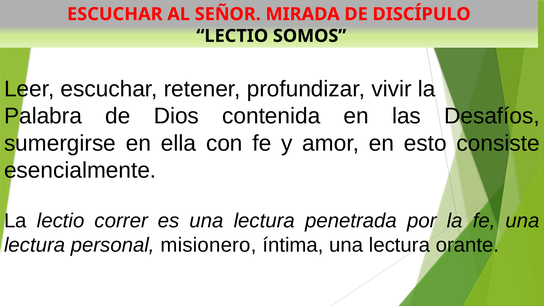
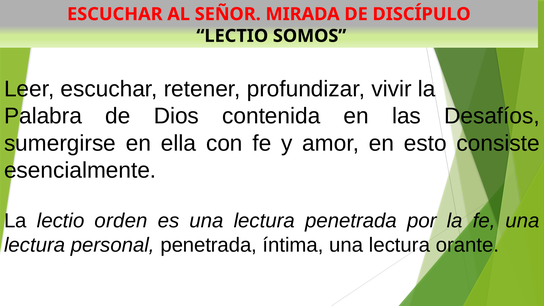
correr: correr -> orden
personal misionero: misionero -> penetrada
